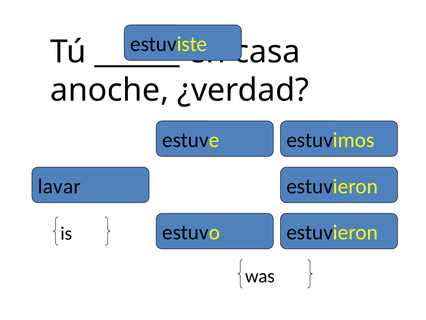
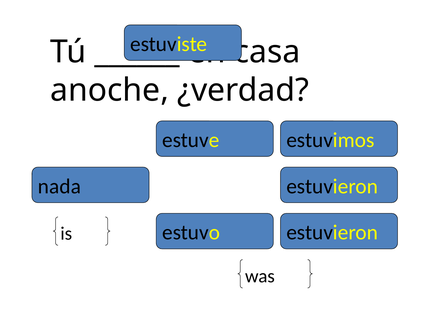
lavar: lavar -> nada
